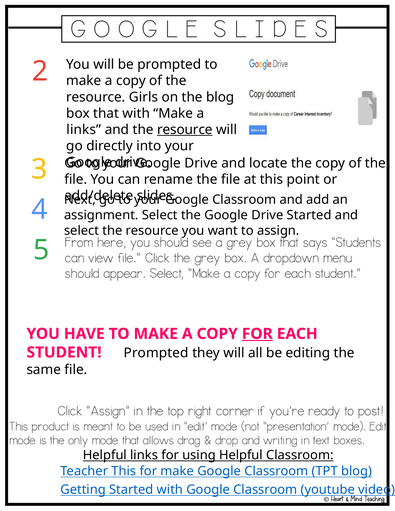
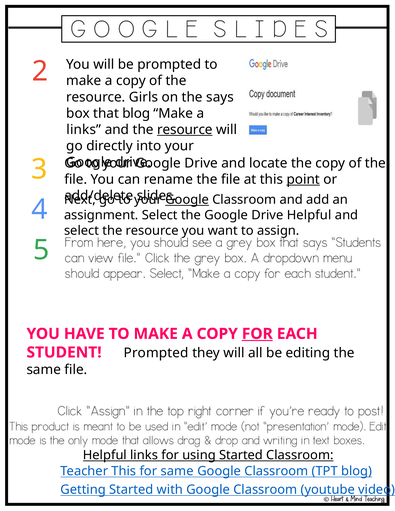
the blog: blog -> says
that with: with -> blog
point underline: none -> present
Google at (187, 200) underline: none -> present
Drive Started: Started -> Helpful
using Helpful: Helpful -> Started
for make: make -> same
